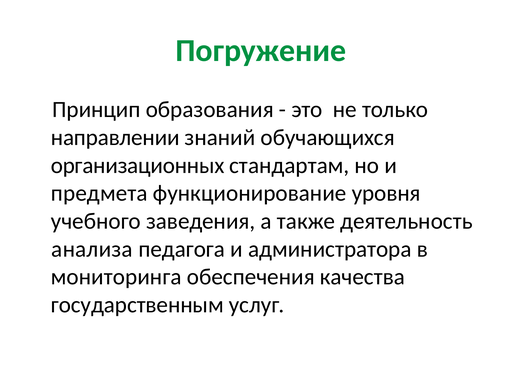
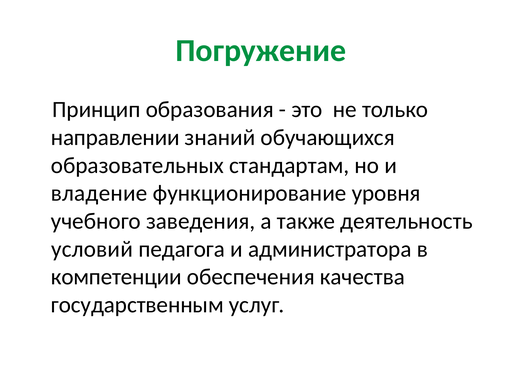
организационных: организационных -> образовательных
предмета: предмета -> владение
анализа: анализа -> условий
мониторинга: мониторинга -> компетенции
